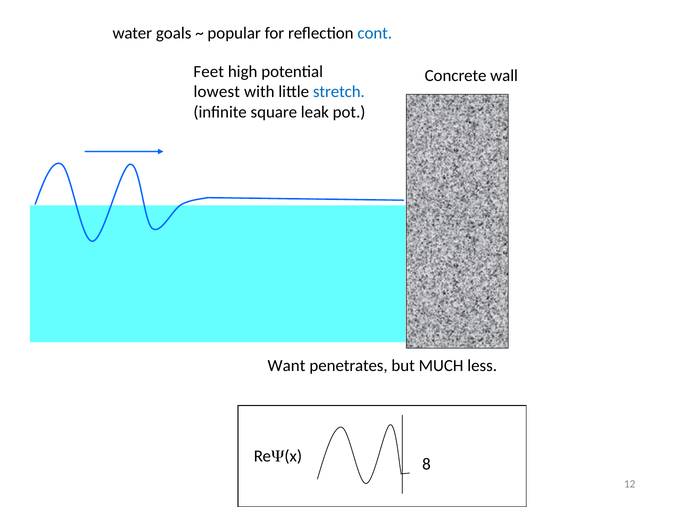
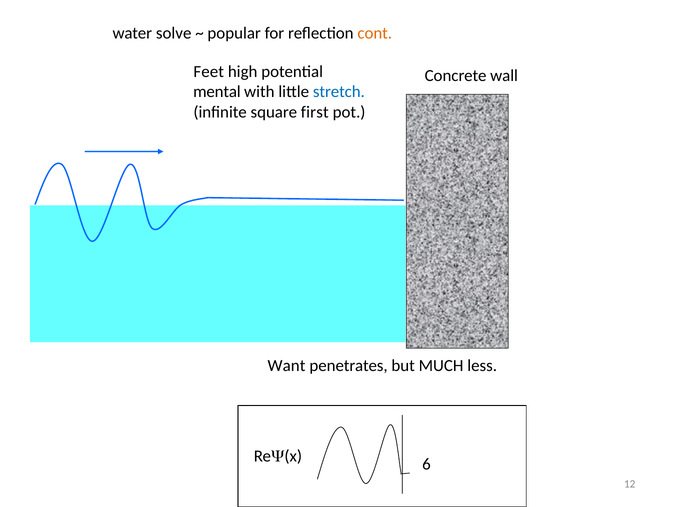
goals: goals -> solve
cont colour: blue -> orange
lowest: lowest -> mental
leak: leak -> first
8: 8 -> 6
